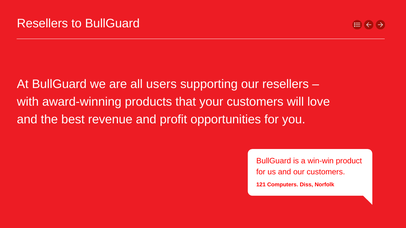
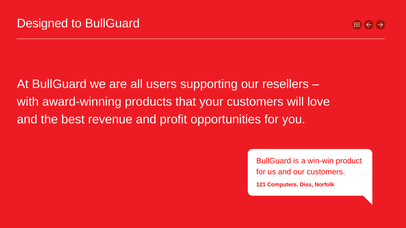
Resellers at (42, 23): Resellers -> Designed
